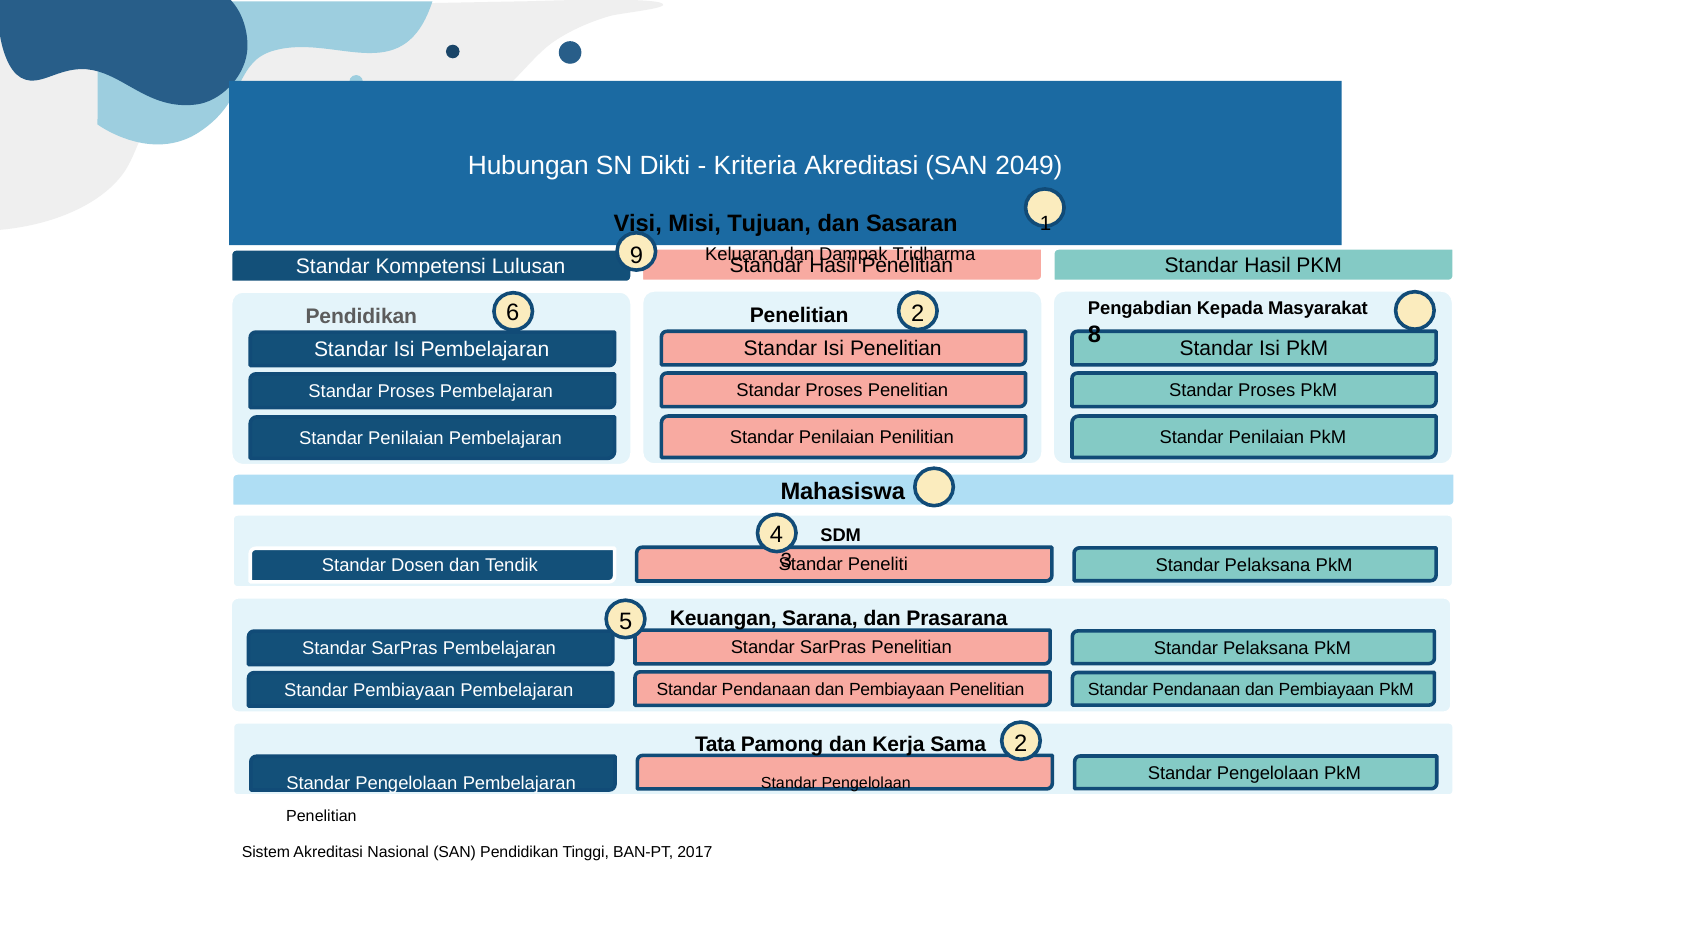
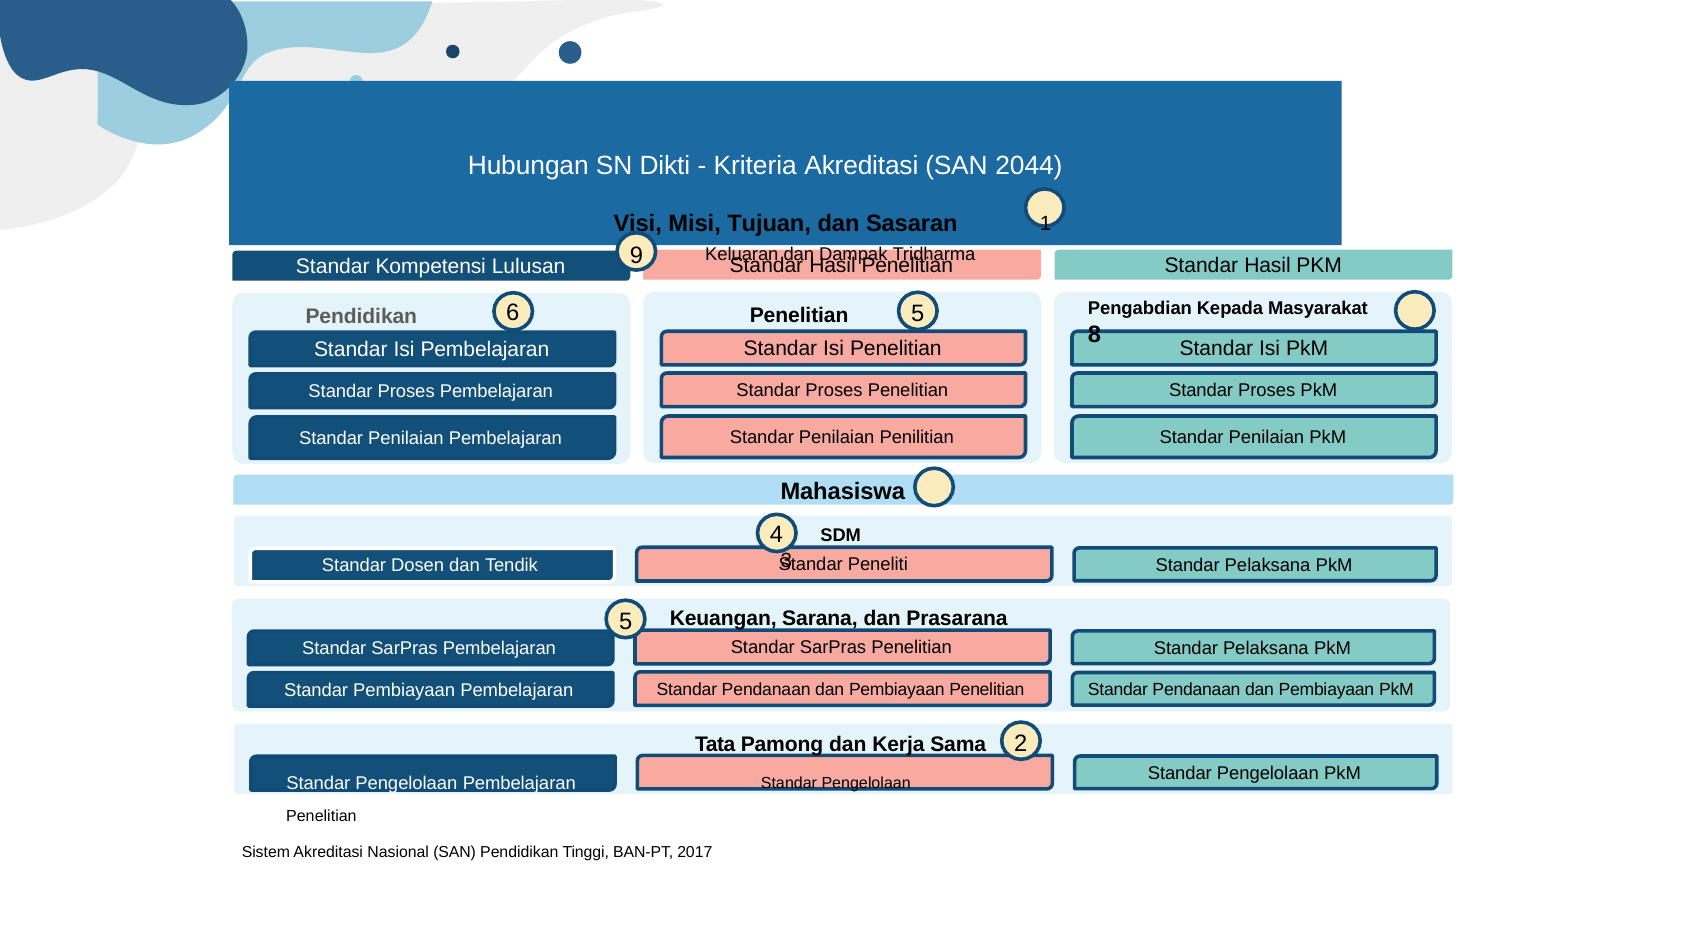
2049: 2049 -> 2044
6 2: 2 -> 5
